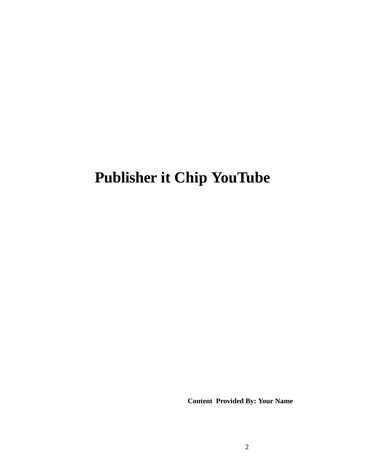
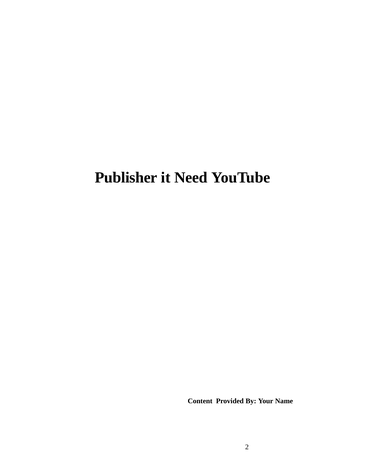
Chip: Chip -> Need
